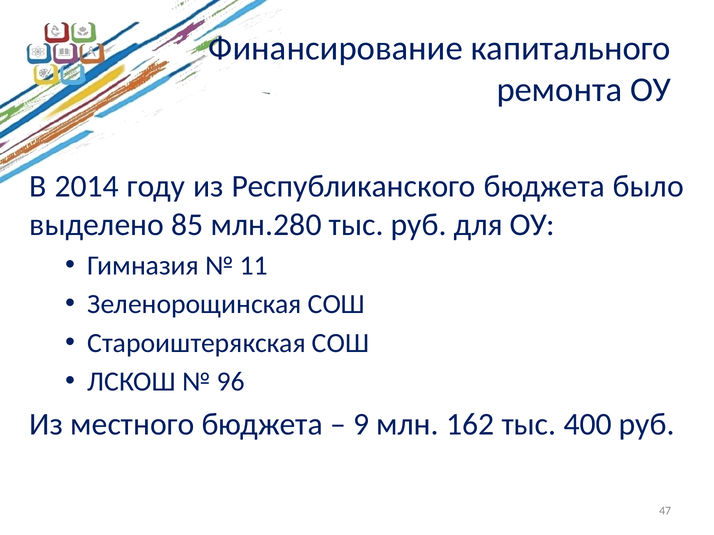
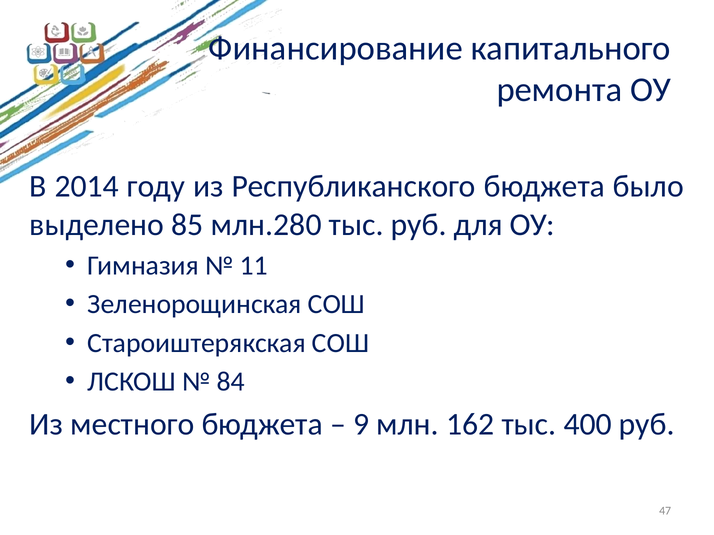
96: 96 -> 84
